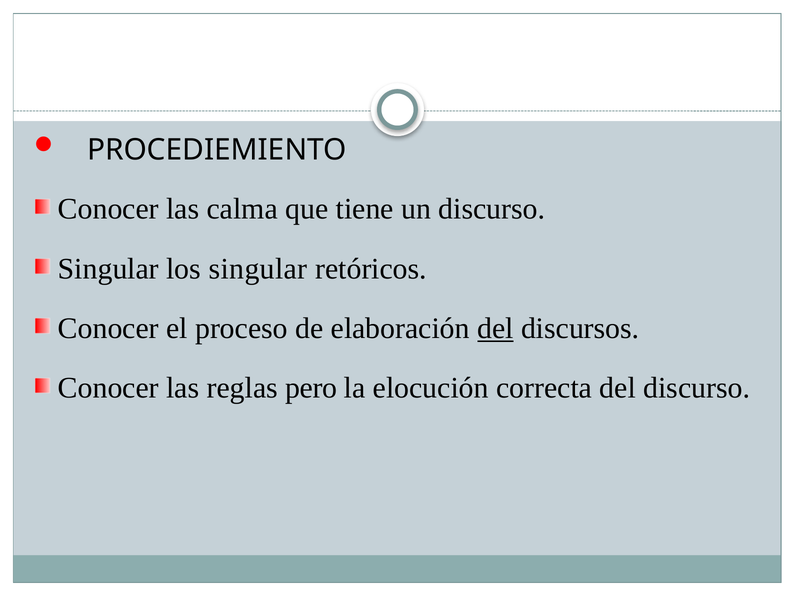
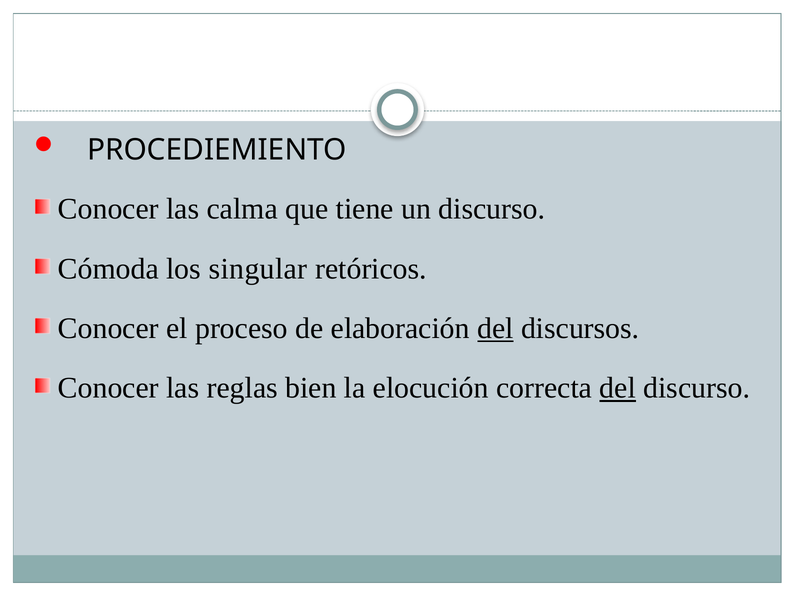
Singular at (108, 269): Singular -> Cómoda
pero: pero -> bien
del at (618, 388) underline: none -> present
